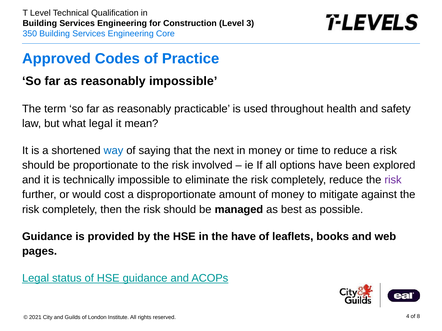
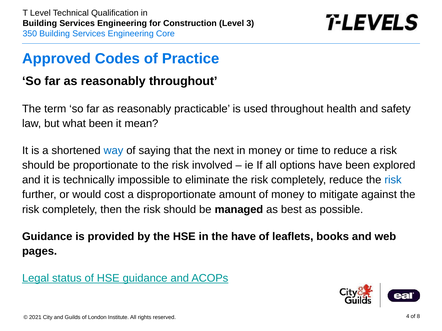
reasonably impossible: impossible -> throughout
what legal: legal -> been
risk at (393, 180) colour: purple -> blue
